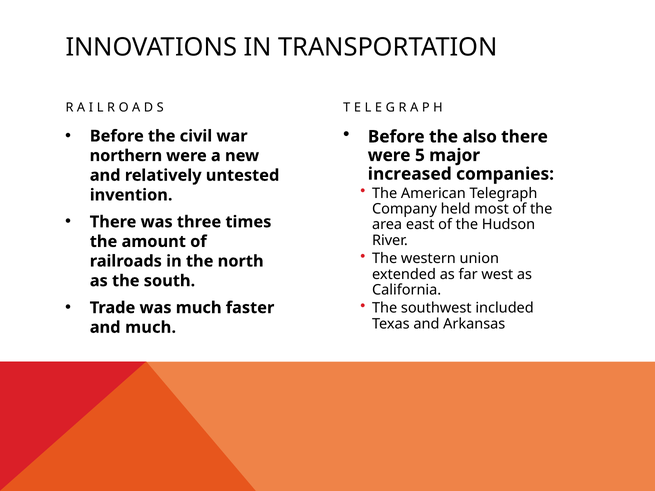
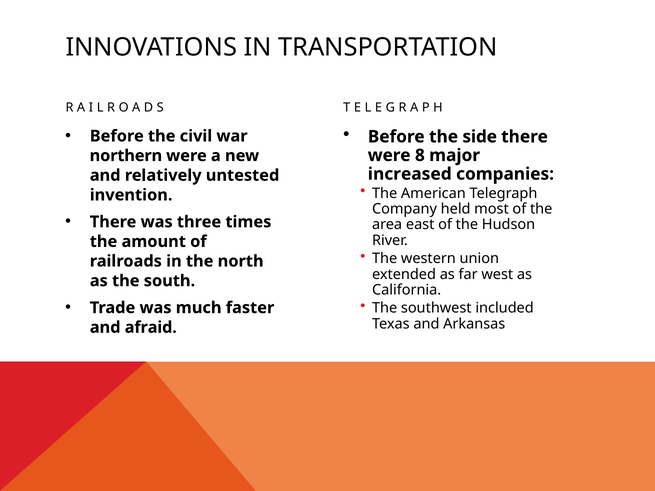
also: also -> side
5: 5 -> 8
and much: much -> afraid
